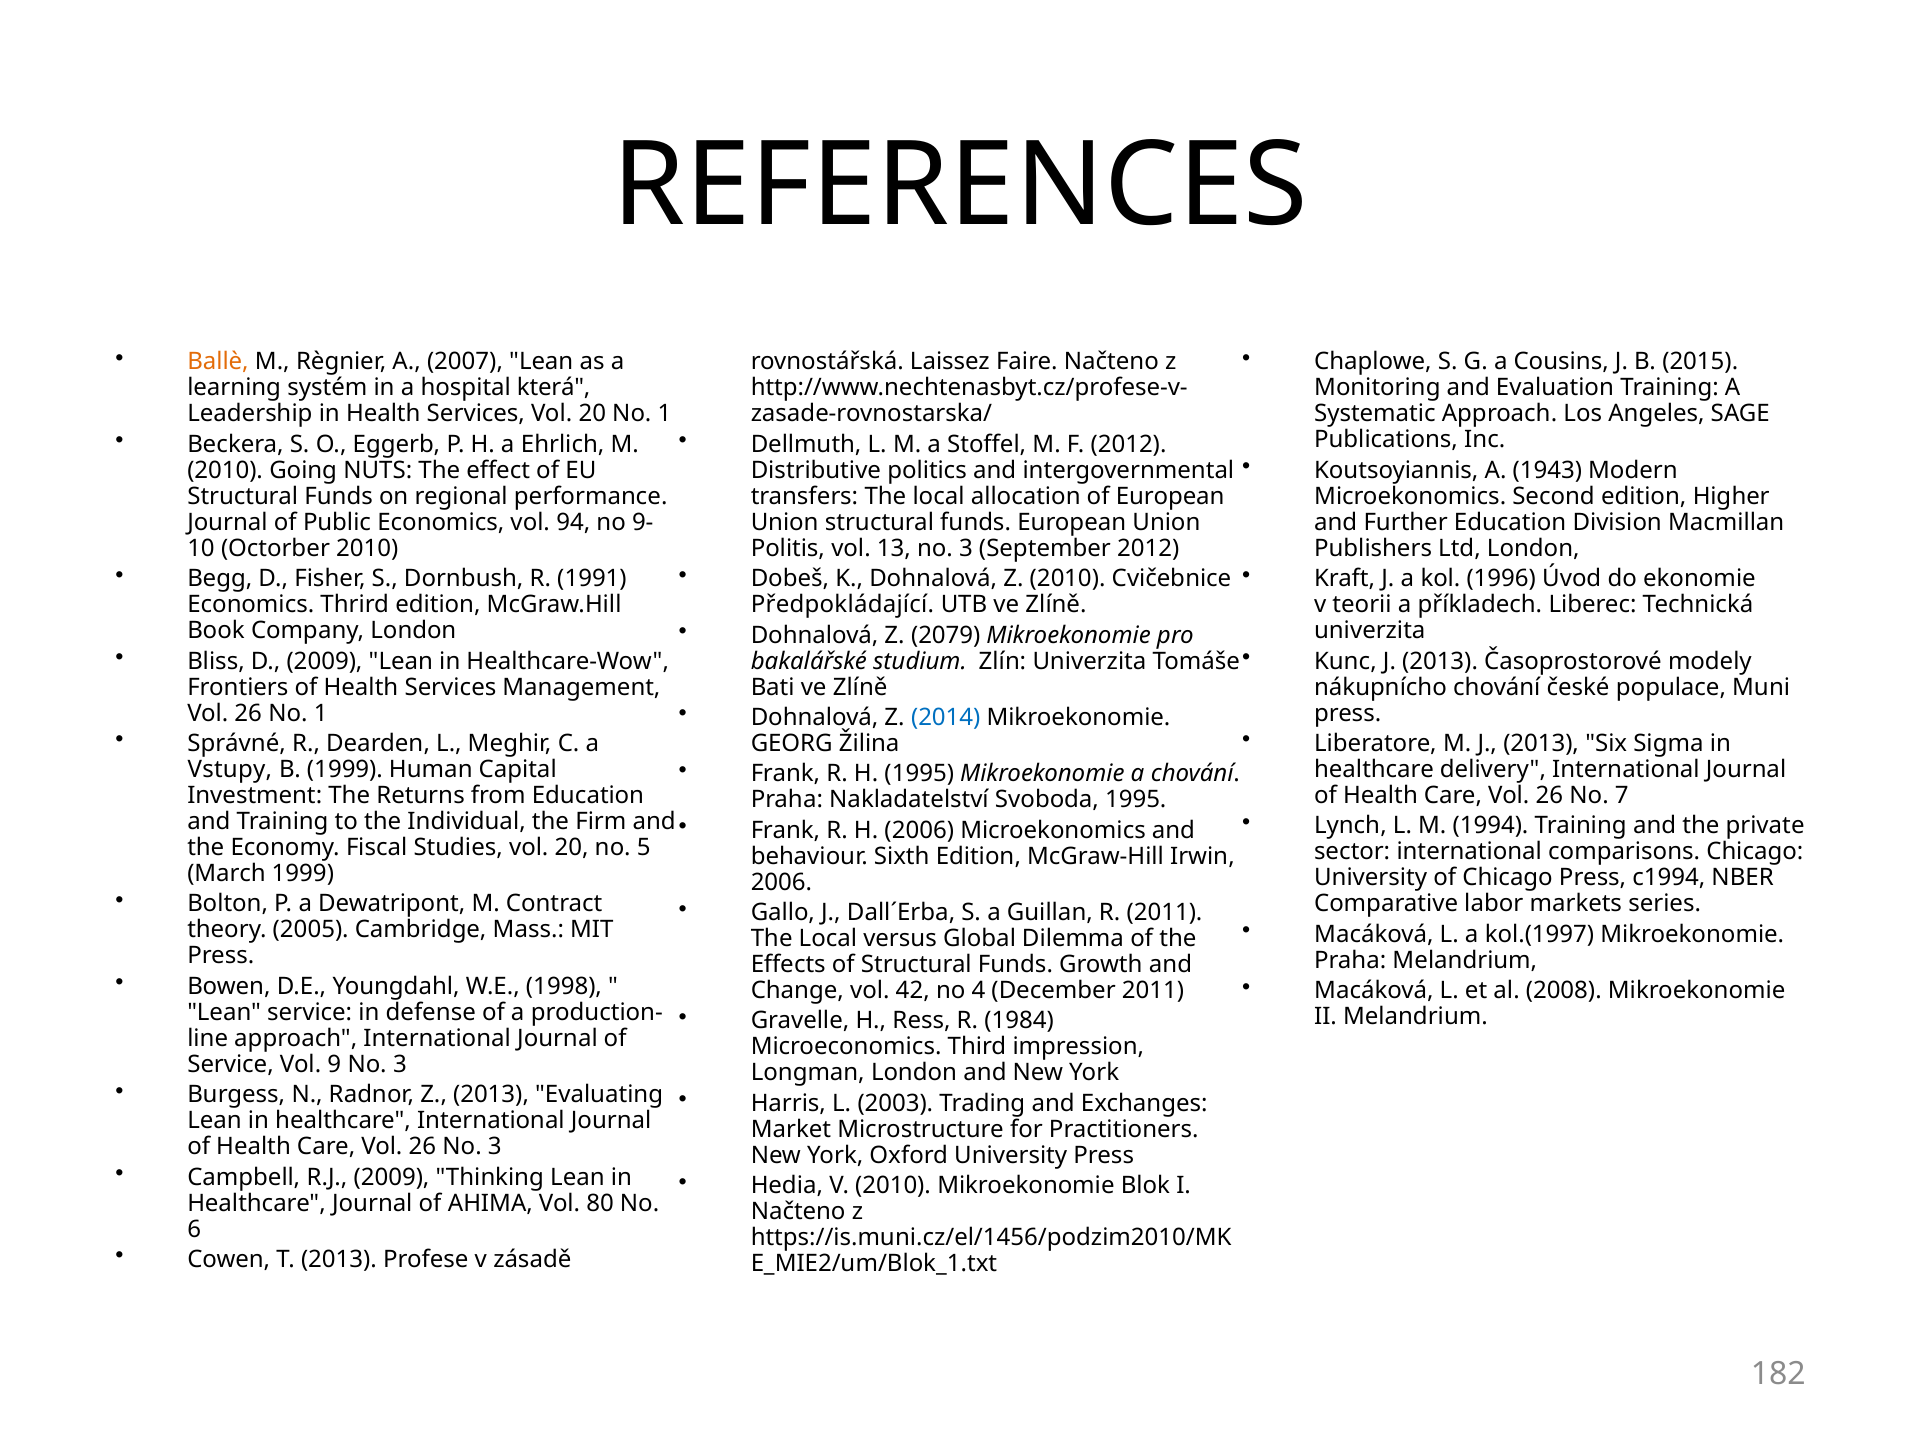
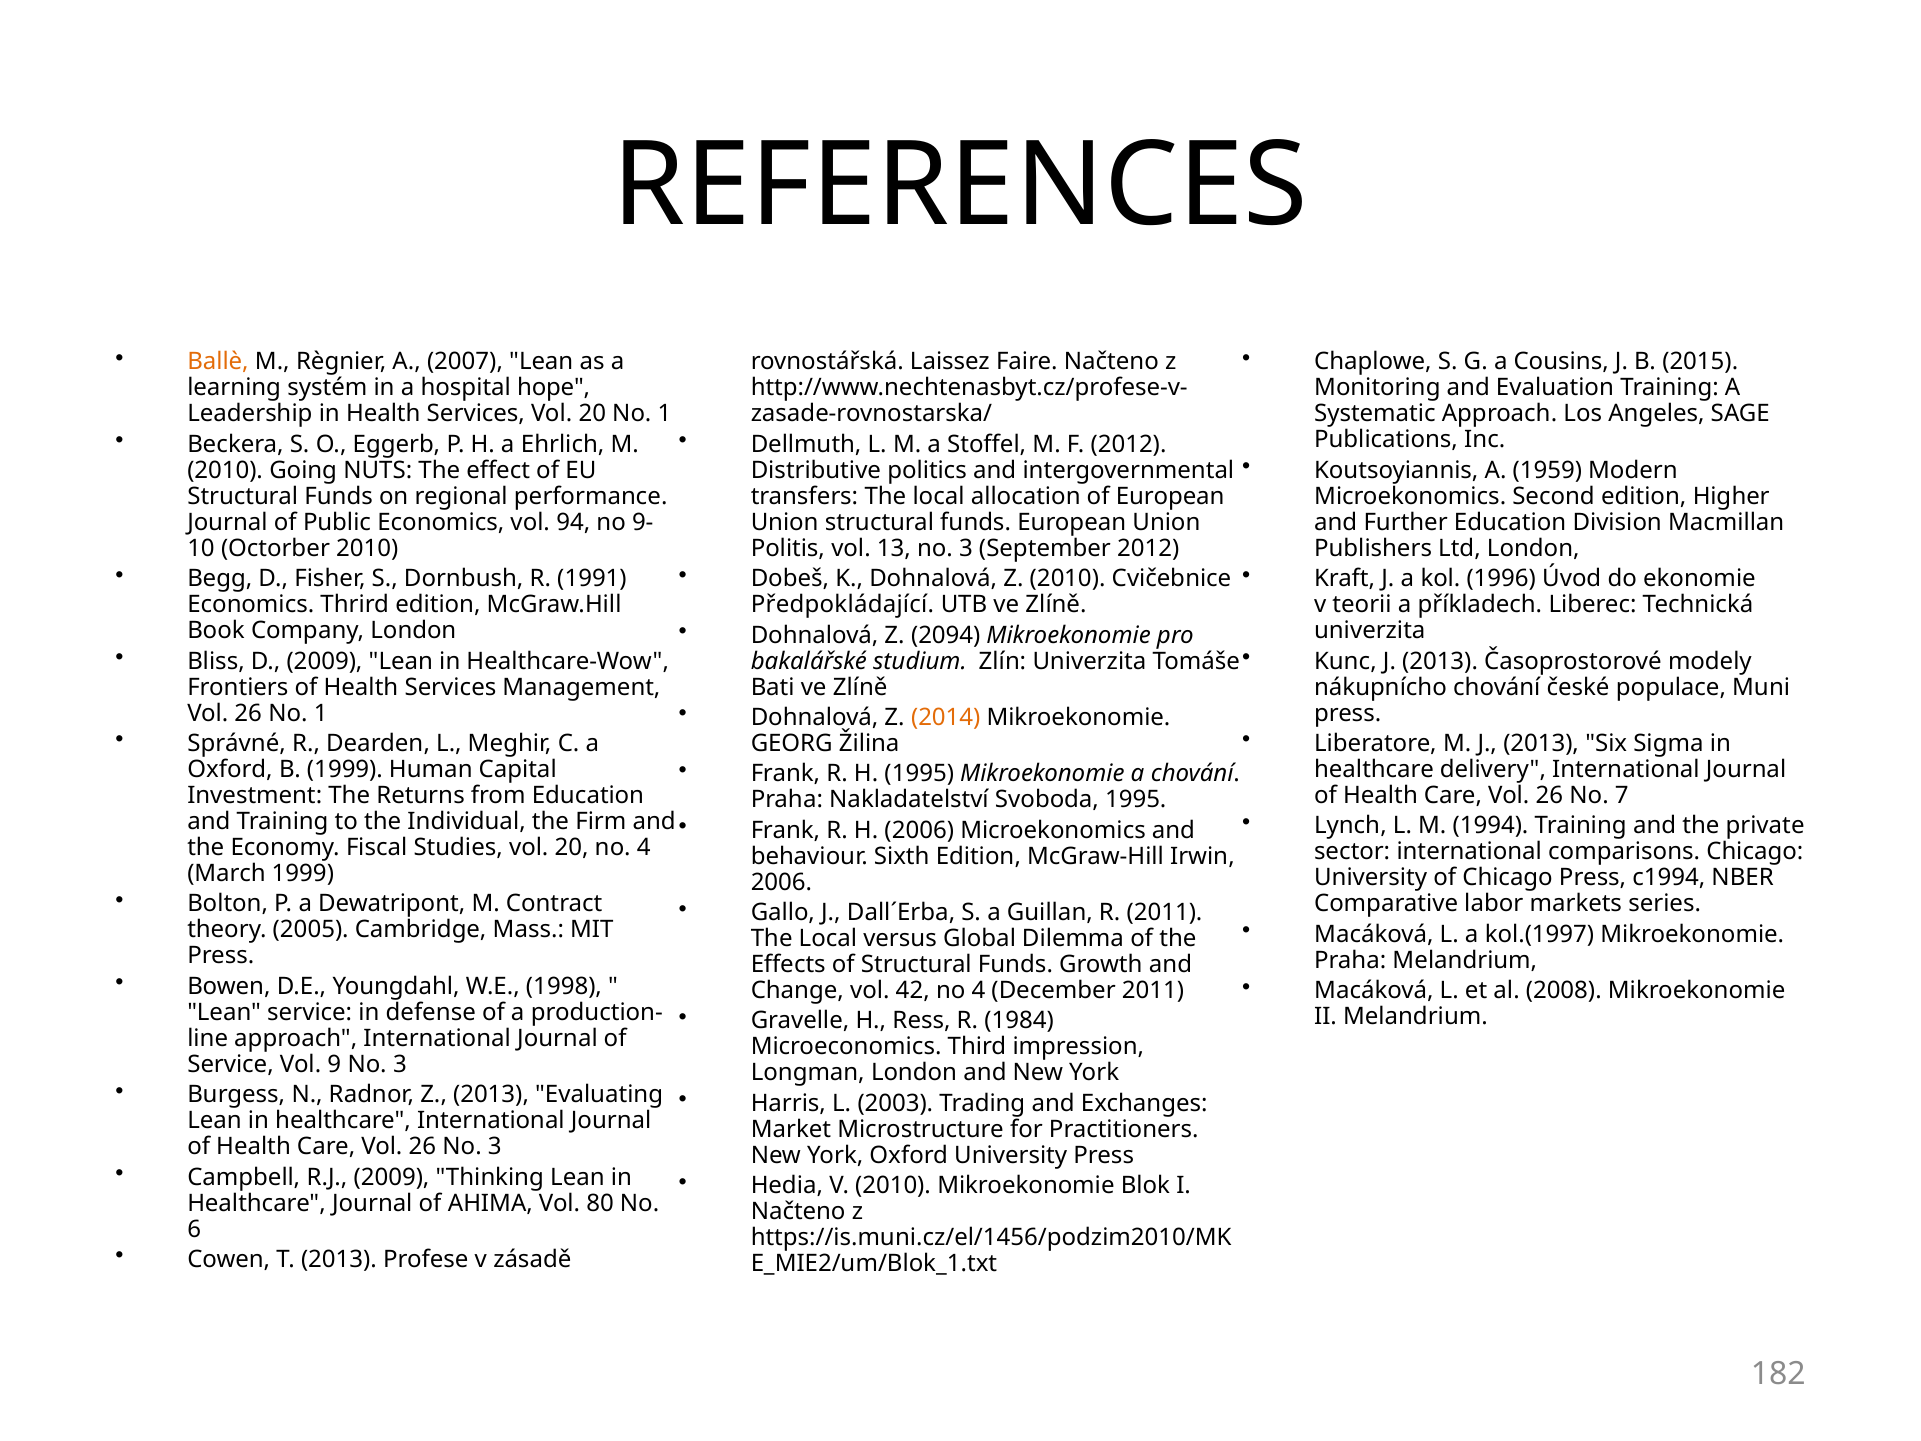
která: která -> hope
1943: 1943 -> 1959
2079: 2079 -> 2094
2014 colour: blue -> orange
Vstupy at (230, 769): Vstupy -> Oxford
20 no 5: 5 -> 4
